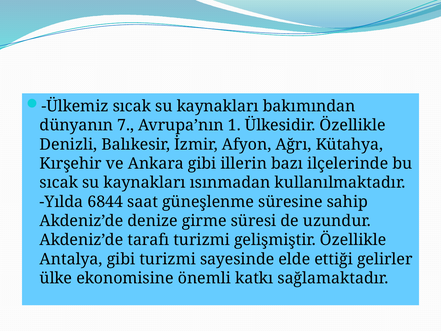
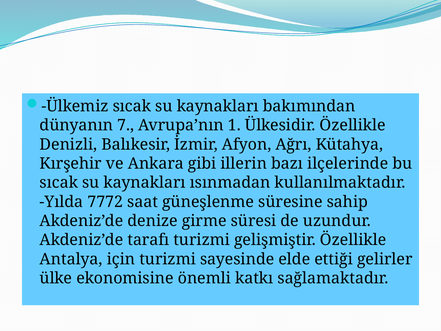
6844: 6844 -> 7772
Antalya gibi: gibi -> için
